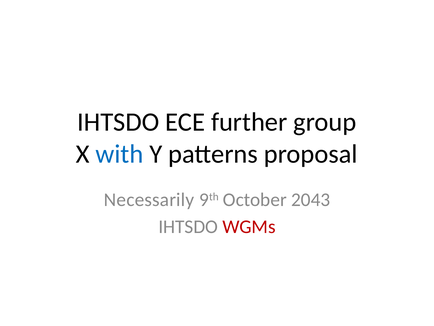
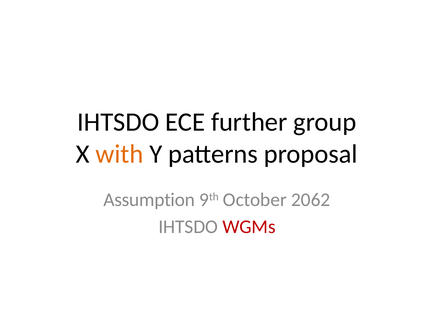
with colour: blue -> orange
Necessarily: Necessarily -> Assumption
2043: 2043 -> 2062
